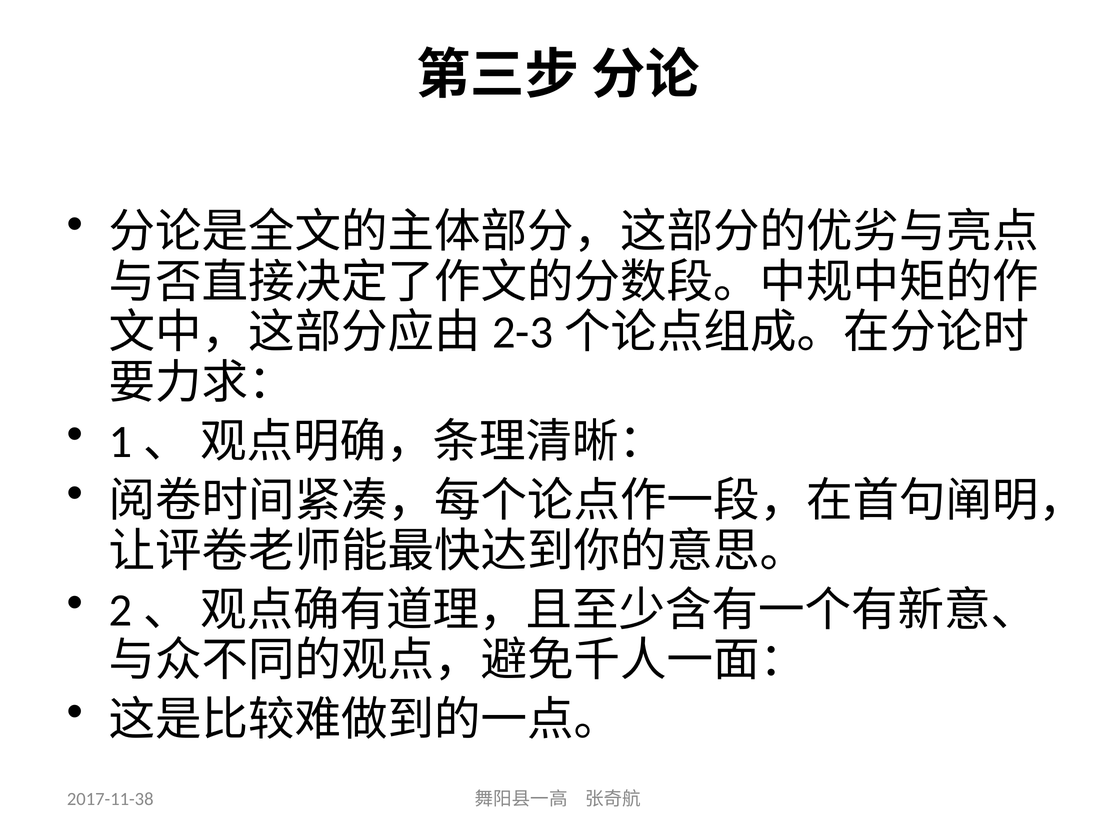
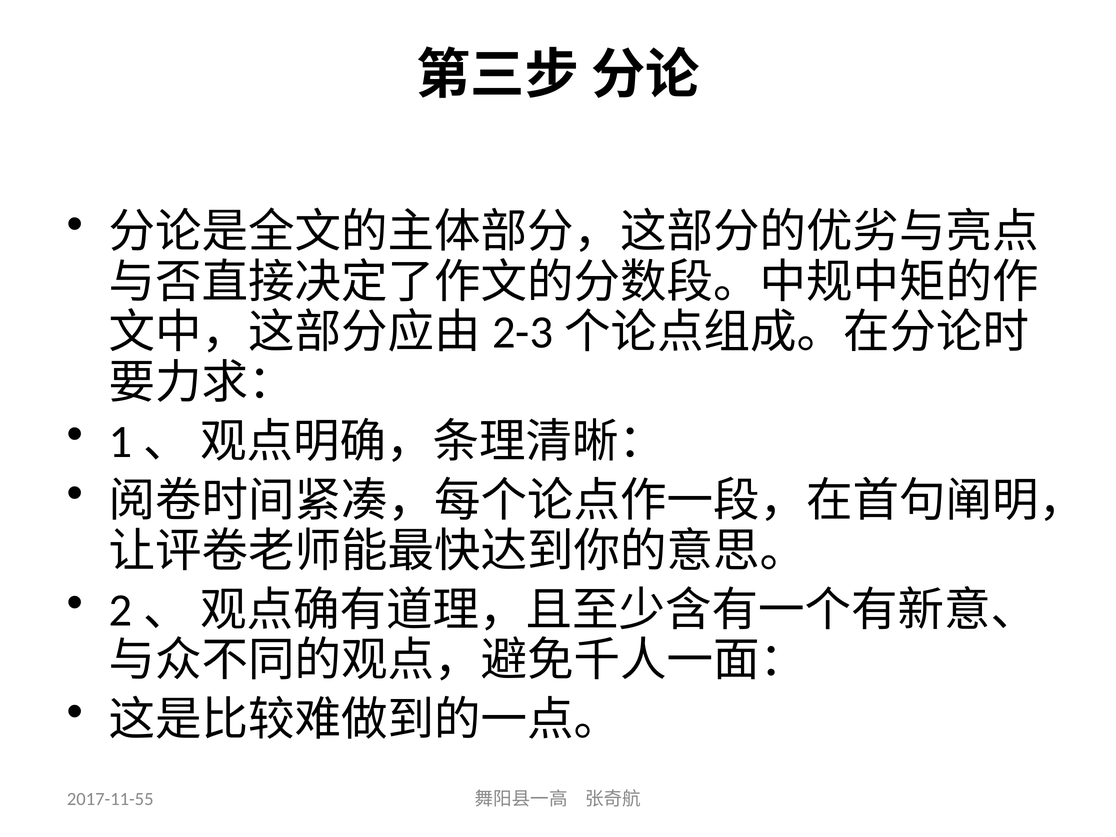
2017-11-38: 2017-11-38 -> 2017-11-55
